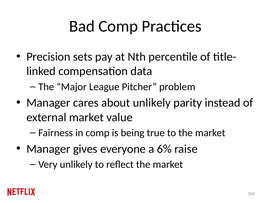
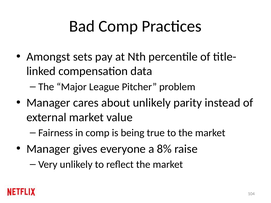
Precision: Precision -> Amongst
6%: 6% -> 8%
